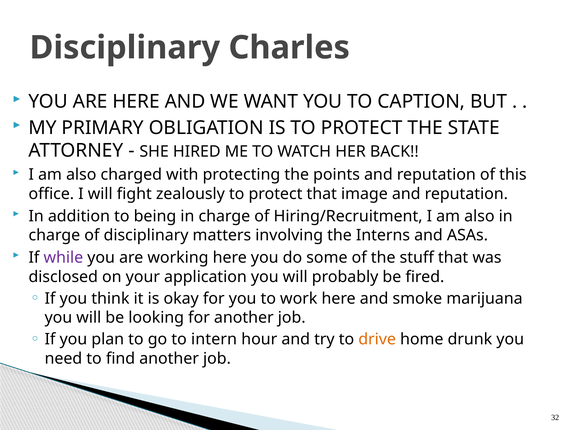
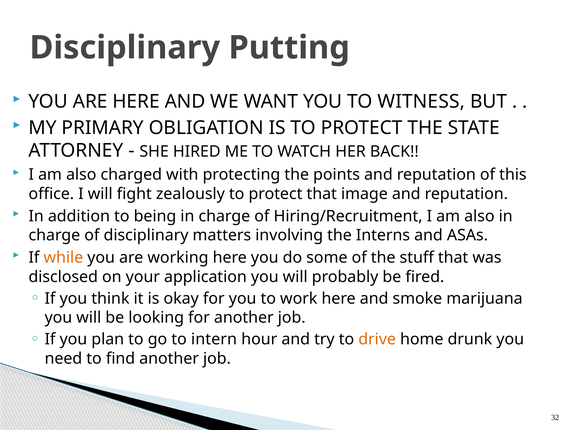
Charles: Charles -> Putting
CAPTION: CAPTION -> WITNESS
while colour: purple -> orange
